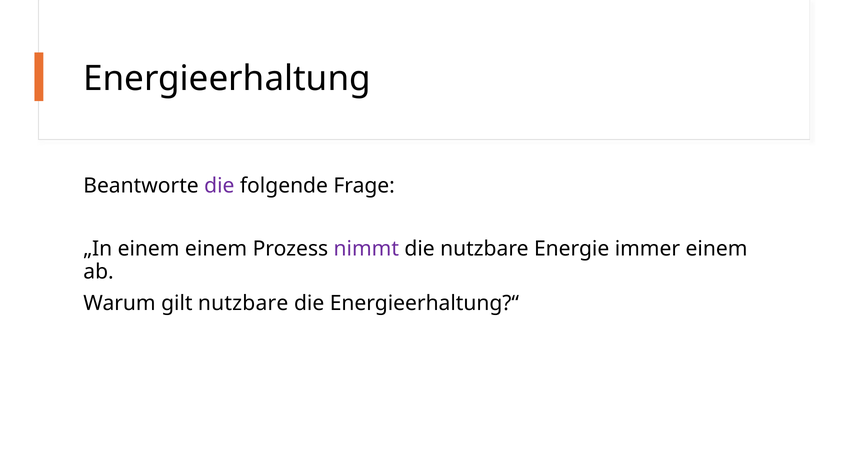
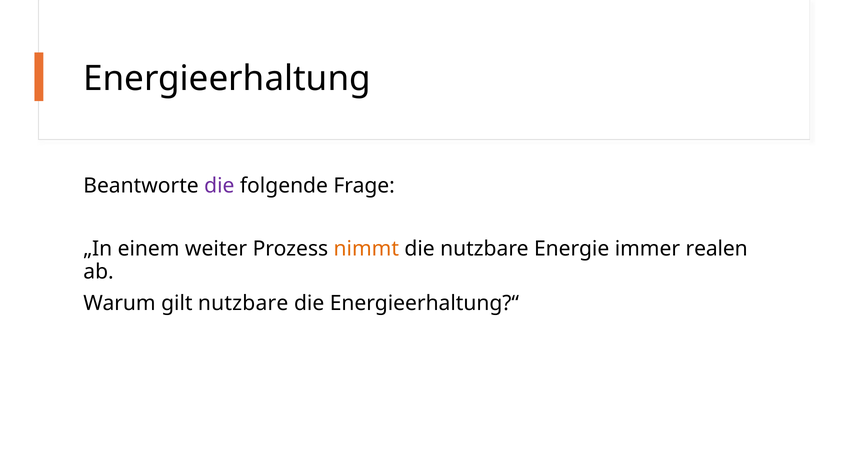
einem einem: einem -> weiter
nimmt colour: purple -> orange
immer einem: einem -> realen
